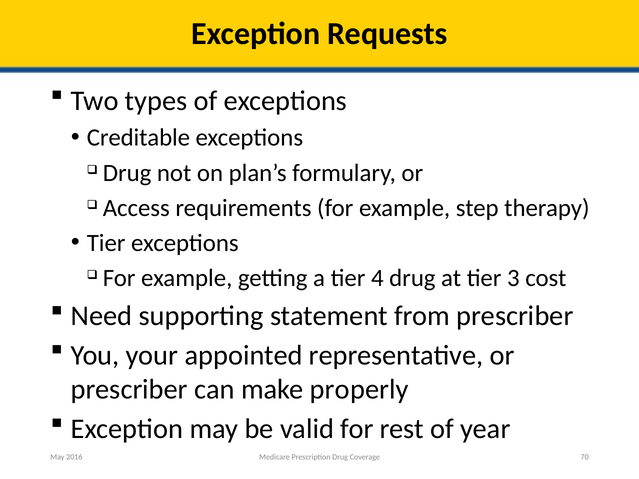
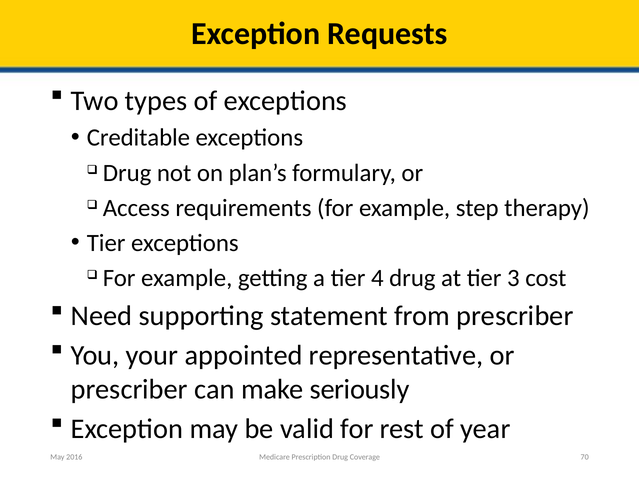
properly: properly -> seriously
